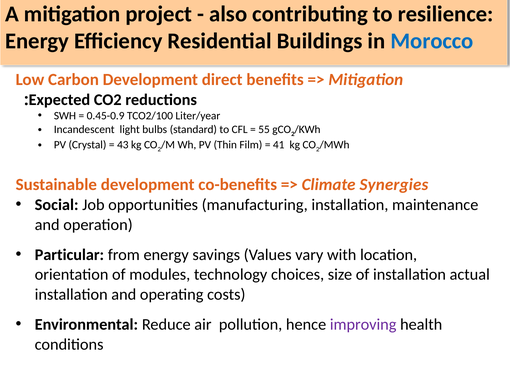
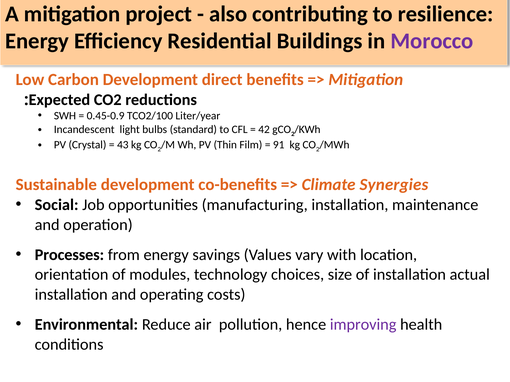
Morocco colour: blue -> purple
55: 55 -> 42
41: 41 -> 91
Particular: Particular -> Processes
